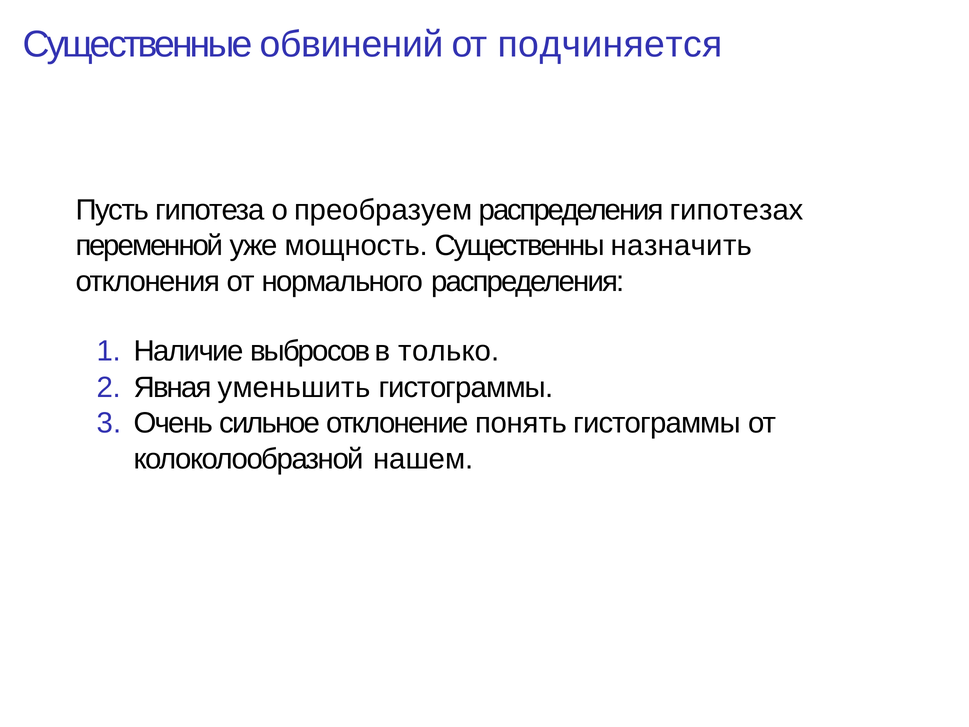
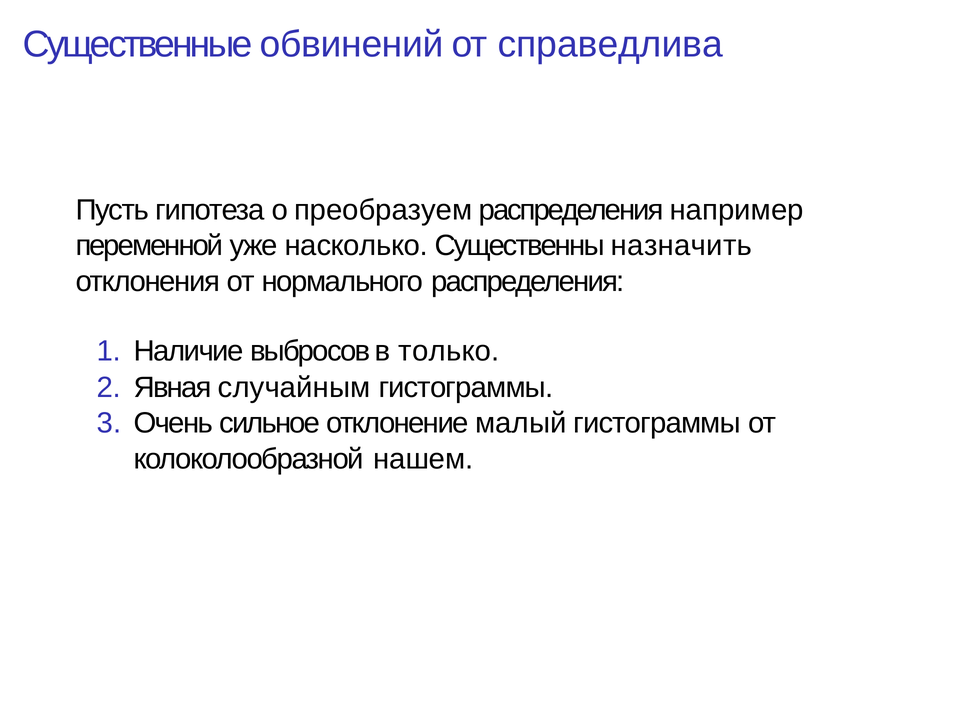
подчиняется: подчиняется -> справедлива
гипотезах: гипотезах -> например
мощность: мощность -> насколько
уменьшить: уменьшить -> случайным
понять: понять -> малый
